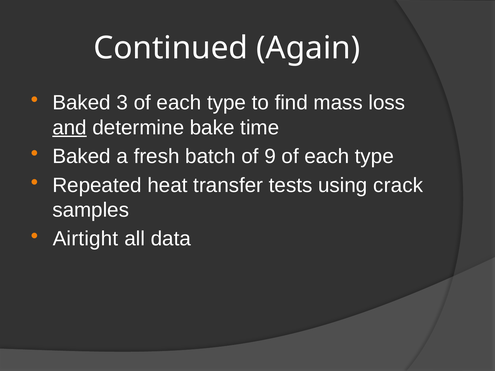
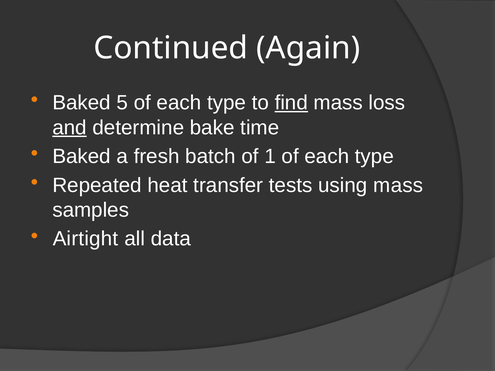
3: 3 -> 5
find underline: none -> present
9: 9 -> 1
using crack: crack -> mass
